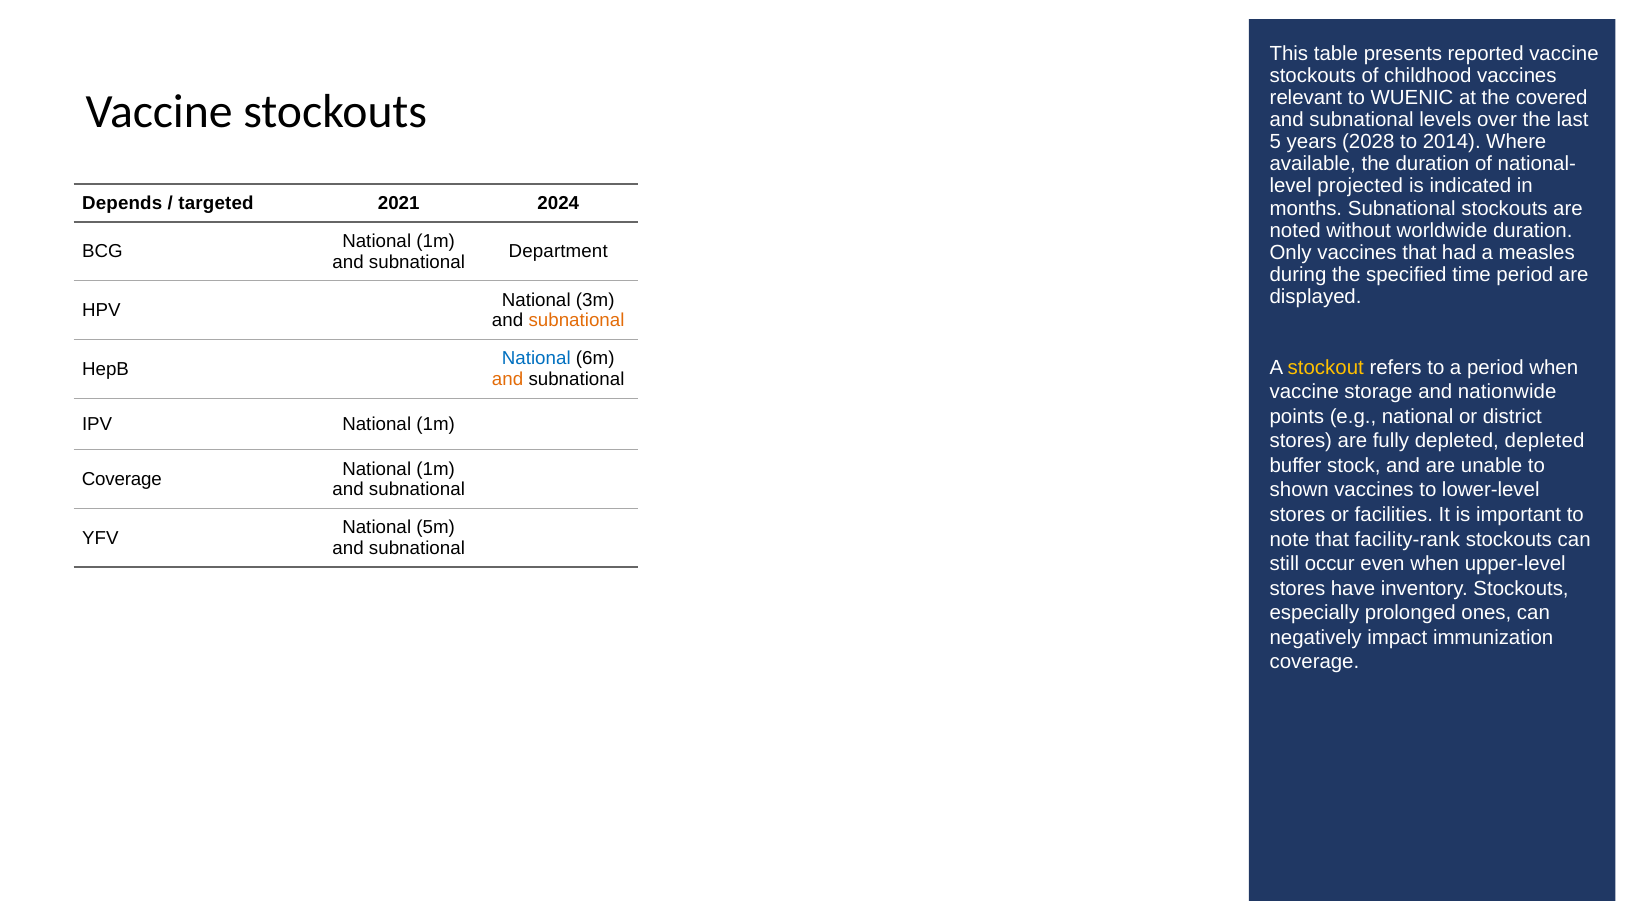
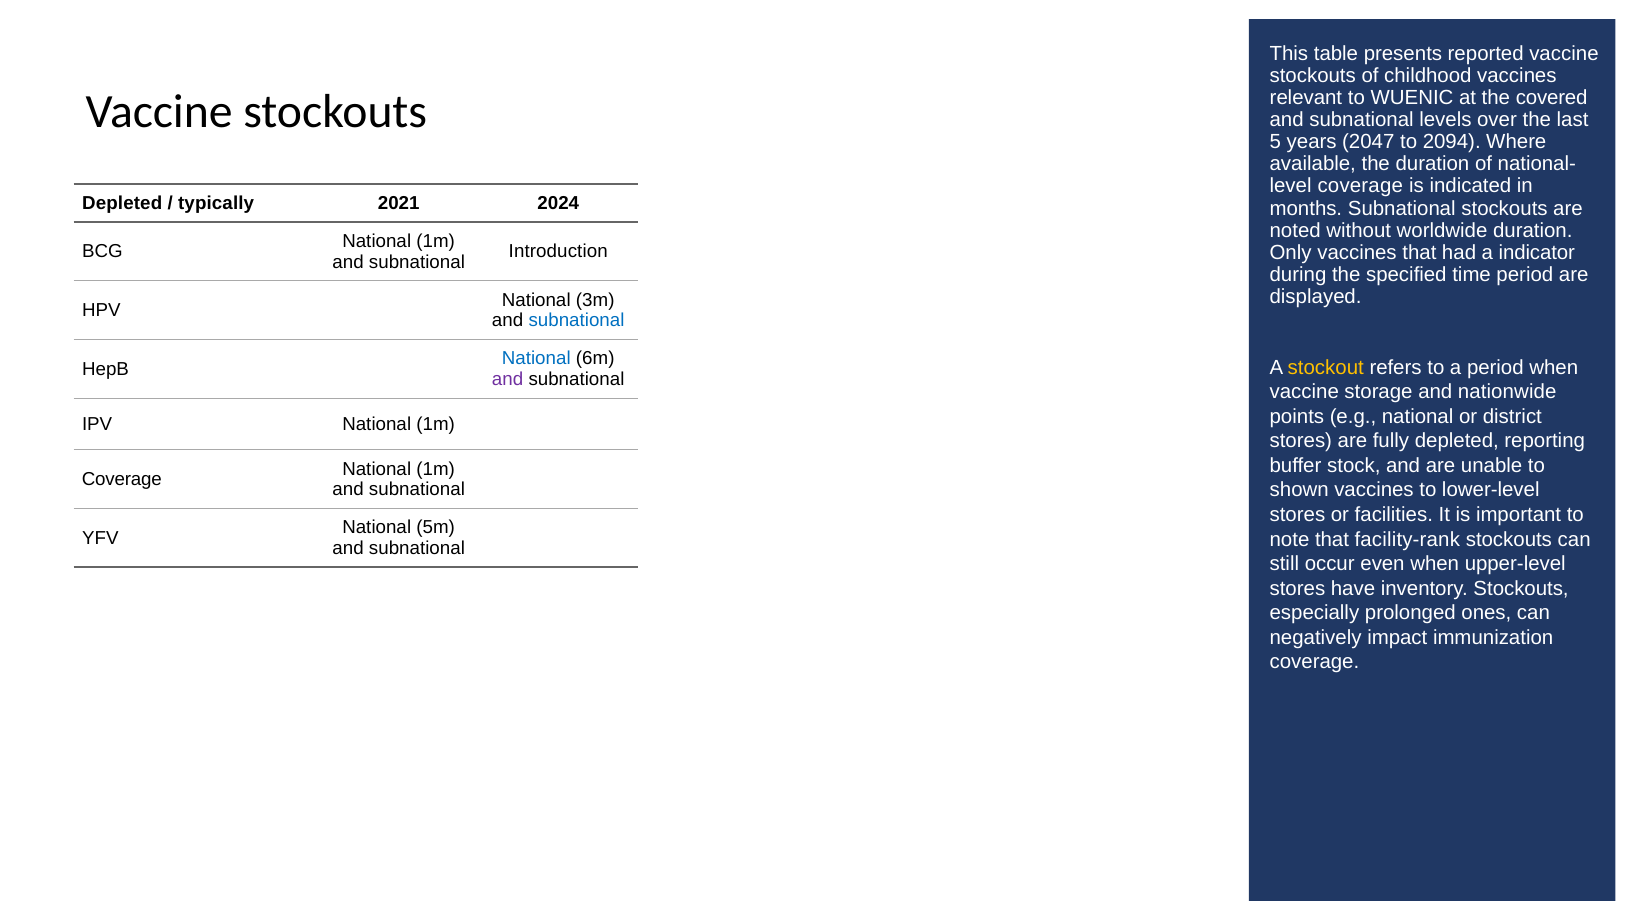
2028: 2028 -> 2047
2014: 2014 -> 2094
projected at (1360, 186): projected -> coverage
Depends at (122, 203): Depends -> Depleted
targeted: targeted -> typically
Department: Department -> Introduction
measles: measles -> indicator
subnational at (577, 321) colour: orange -> blue
and at (508, 380) colour: orange -> purple
depleted depleted: depleted -> reporting
